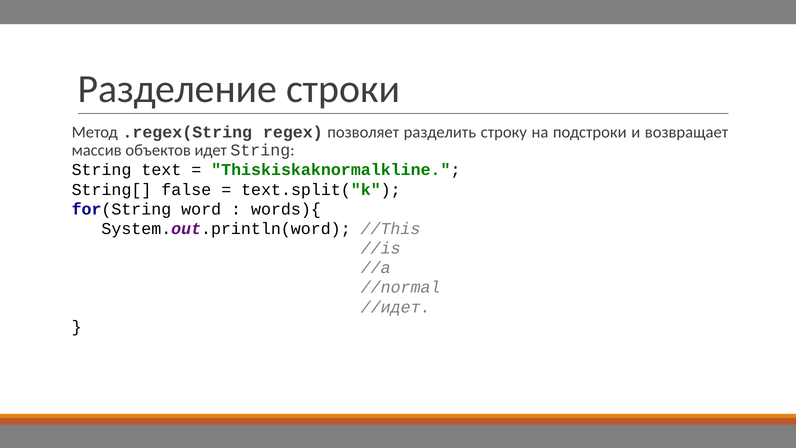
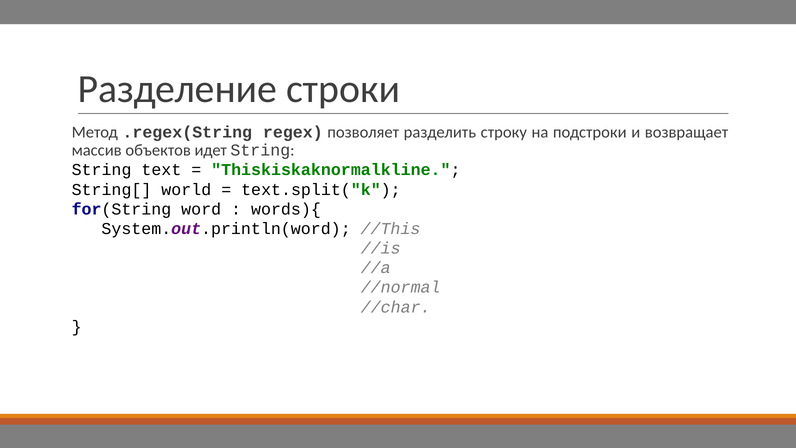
false: false -> world
//идет: //идет -> //char
